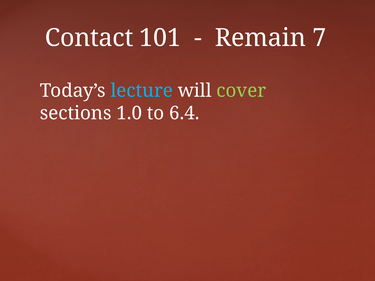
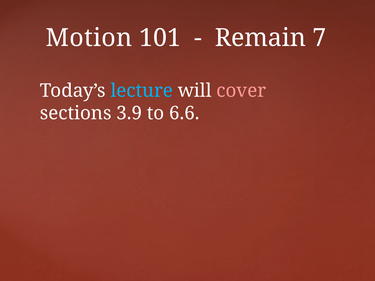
Contact: Contact -> Motion
cover colour: light green -> pink
1.0: 1.0 -> 3.9
6.4: 6.4 -> 6.6
